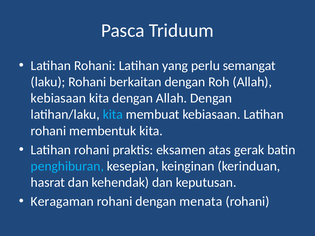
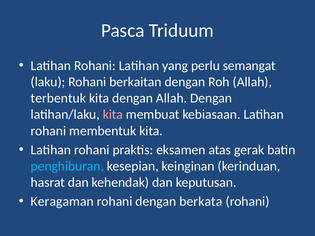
kebiasaan at (58, 98): kebiasaan -> terbentuk
kita at (113, 115) colour: light blue -> pink
menata: menata -> berkata
